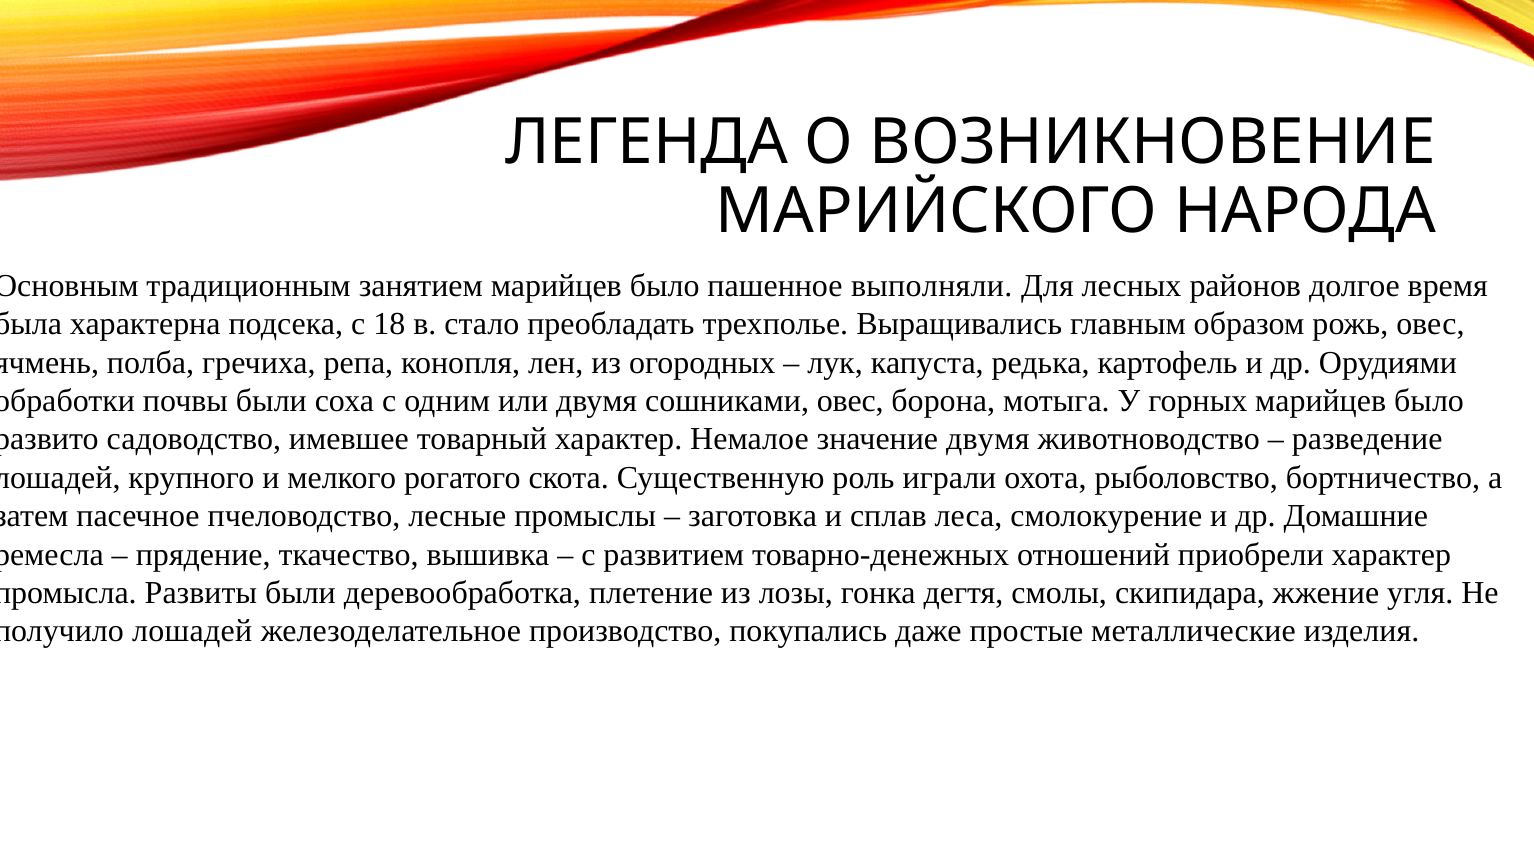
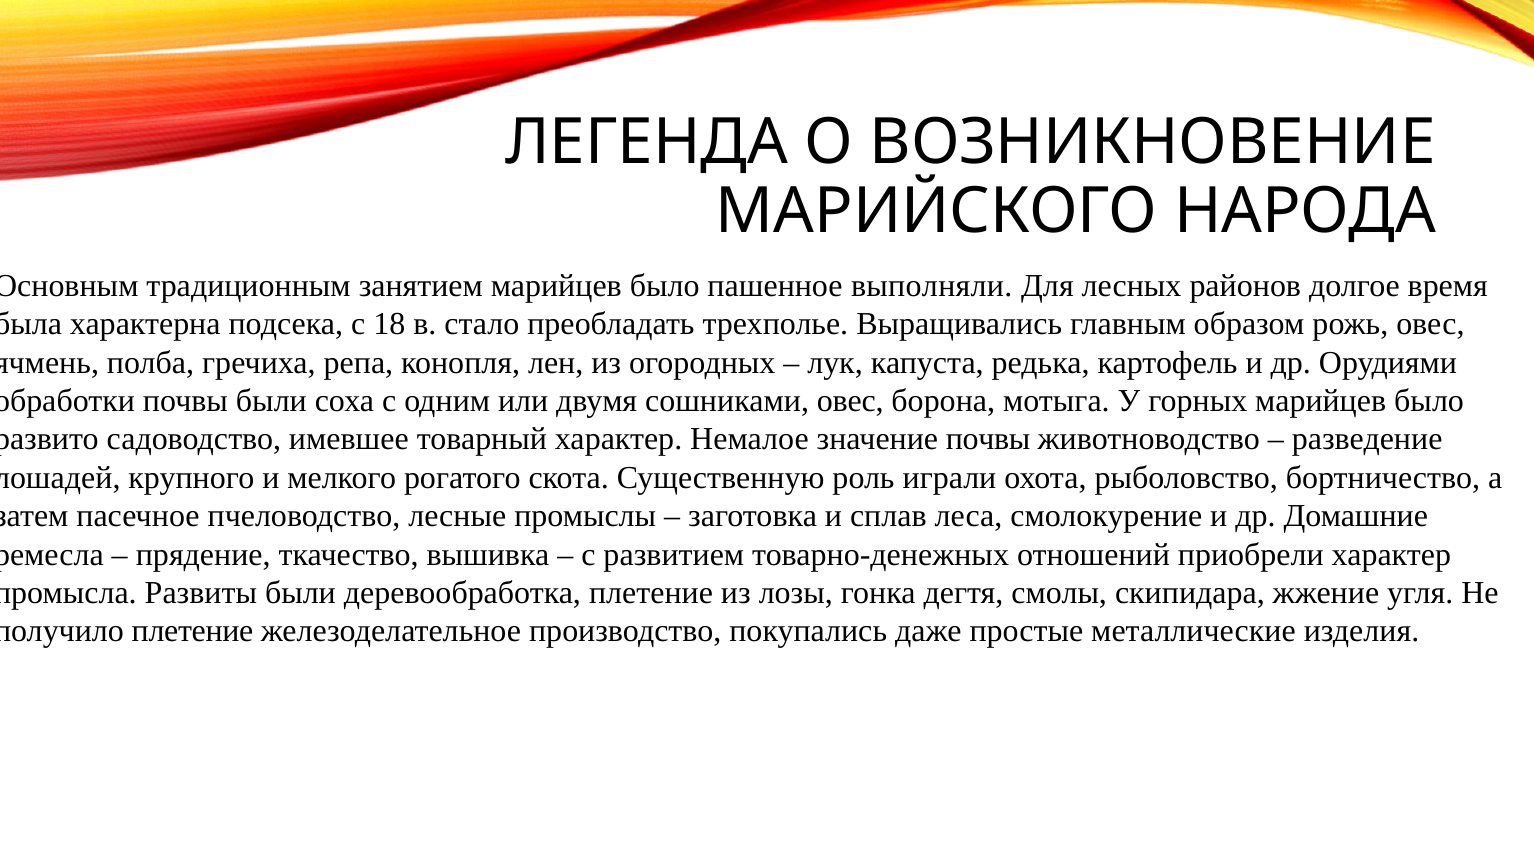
значение двумя: двумя -> почвы
лошадей at (192, 631): лошадей -> плетение
